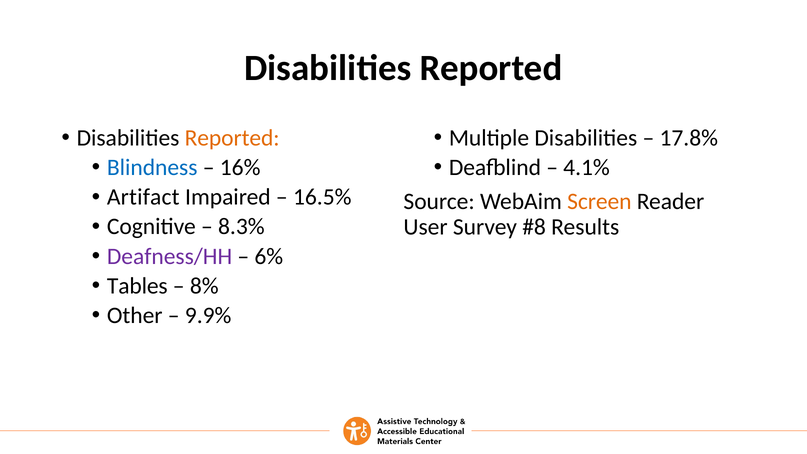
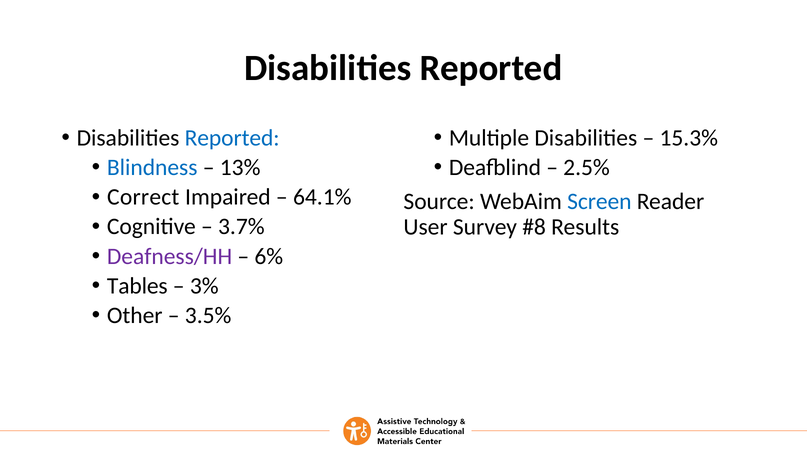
Reported at (232, 138) colour: orange -> blue
17.8%: 17.8% -> 15.3%
16%: 16% -> 13%
4.1%: 4.1% -> 2.5%
Artifact: Artifact -> Correct
16.5%: 16.5% -> 64.1%
Screen colour: orange -> blue
8.3%: 8.3% -> 3.7%
8%: 8% -> 3%
9.9%: 9.9% -> 3.5%
